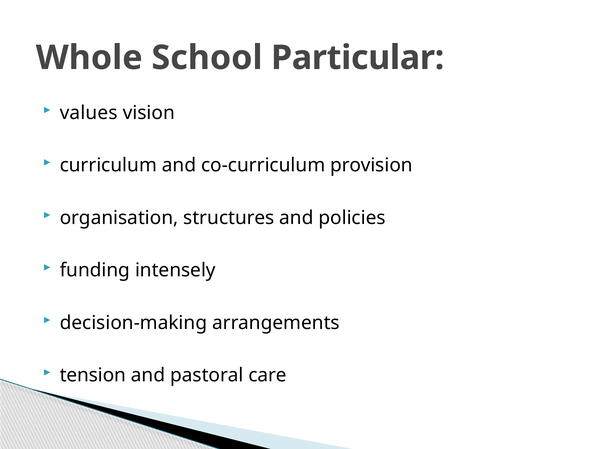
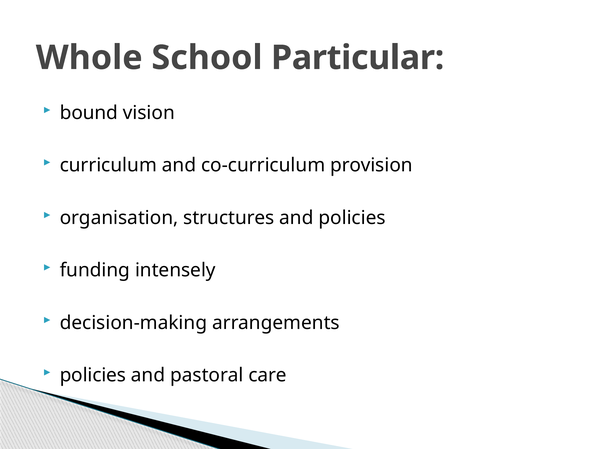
values: values -> bound
tension at (93, 375): tension -> policies
